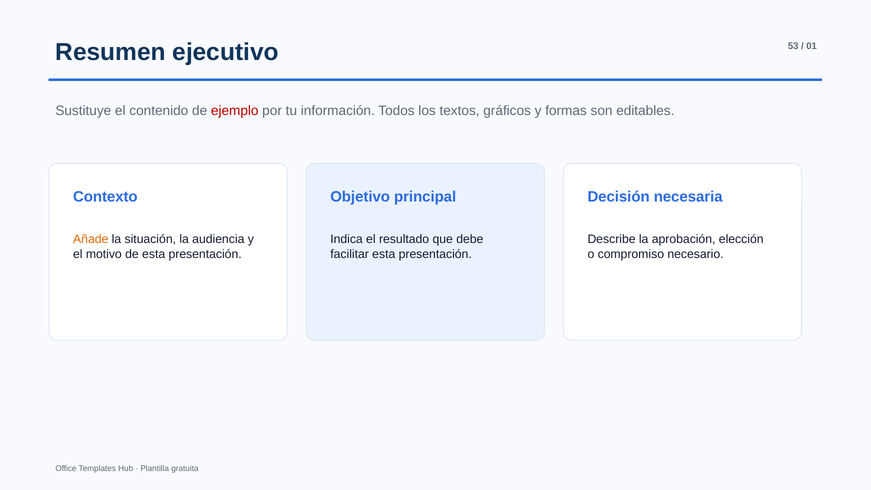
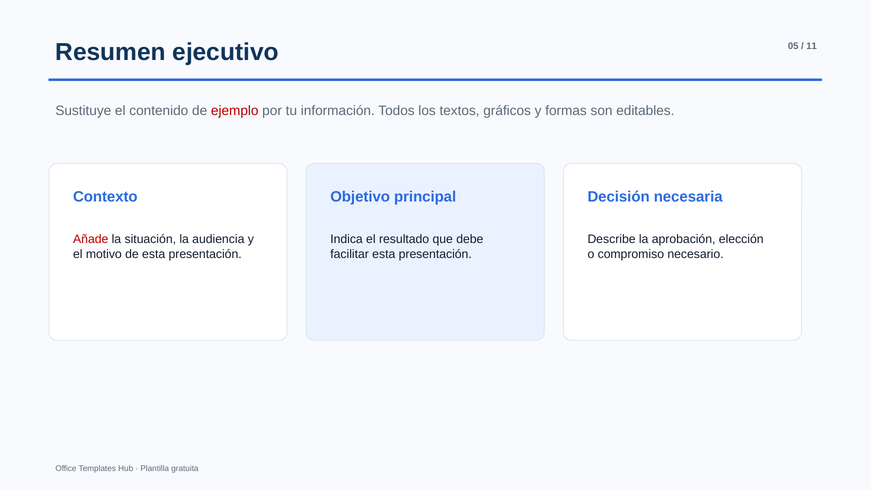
53: 53 -> 05
01: 01 -> 11
Añade colour: orange -> red
